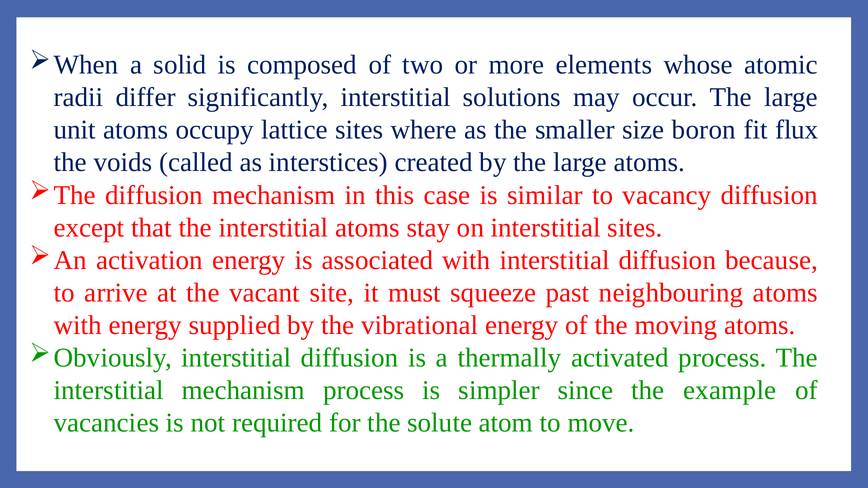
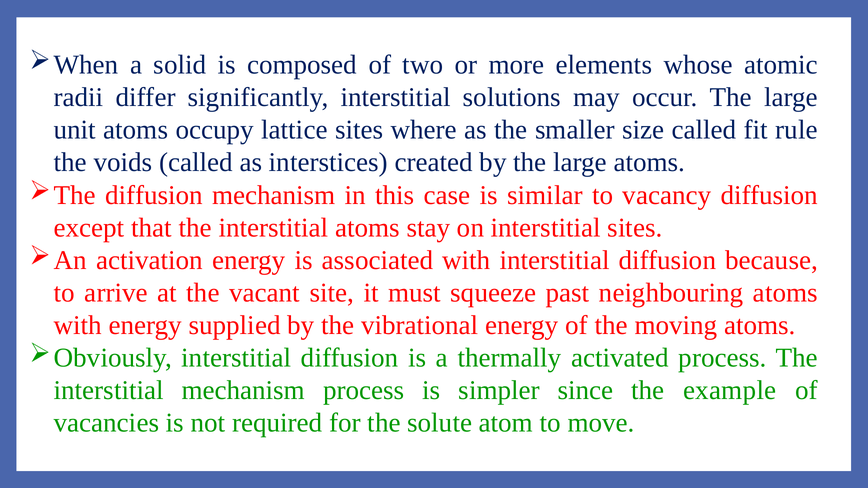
size boron: boron -> called
flux: flux -> rule
